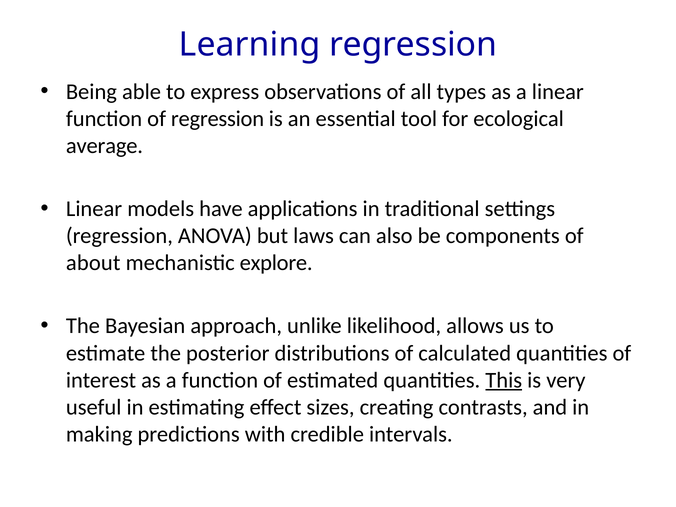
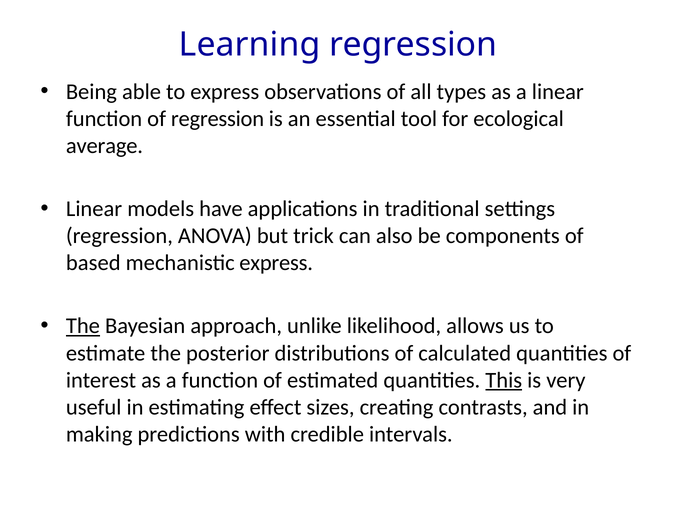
laws: laws -> trick
about: about -> based
mechanistic explore: explore -> express
The at (83, 326) underline: none -> present
